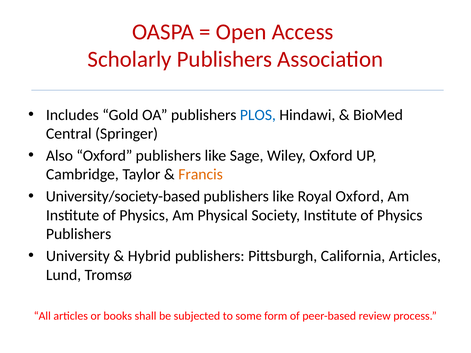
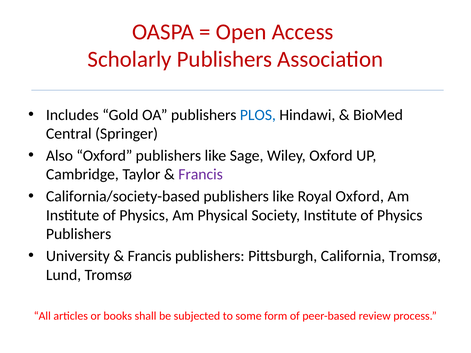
Francis at (201, 175) colour: orange -> purple
University/society-based: University/society-based -> California/society-based
Hybrid at (149, 256): Hybrid -> Francis
California Articles: Articles -> Tromsø
